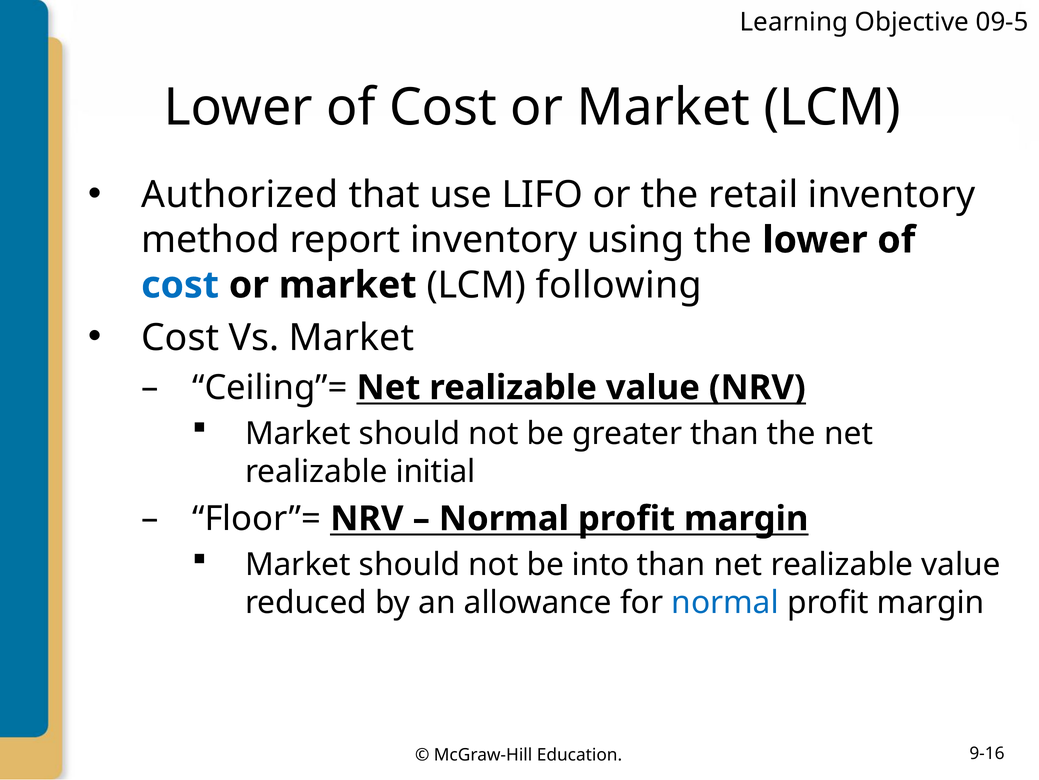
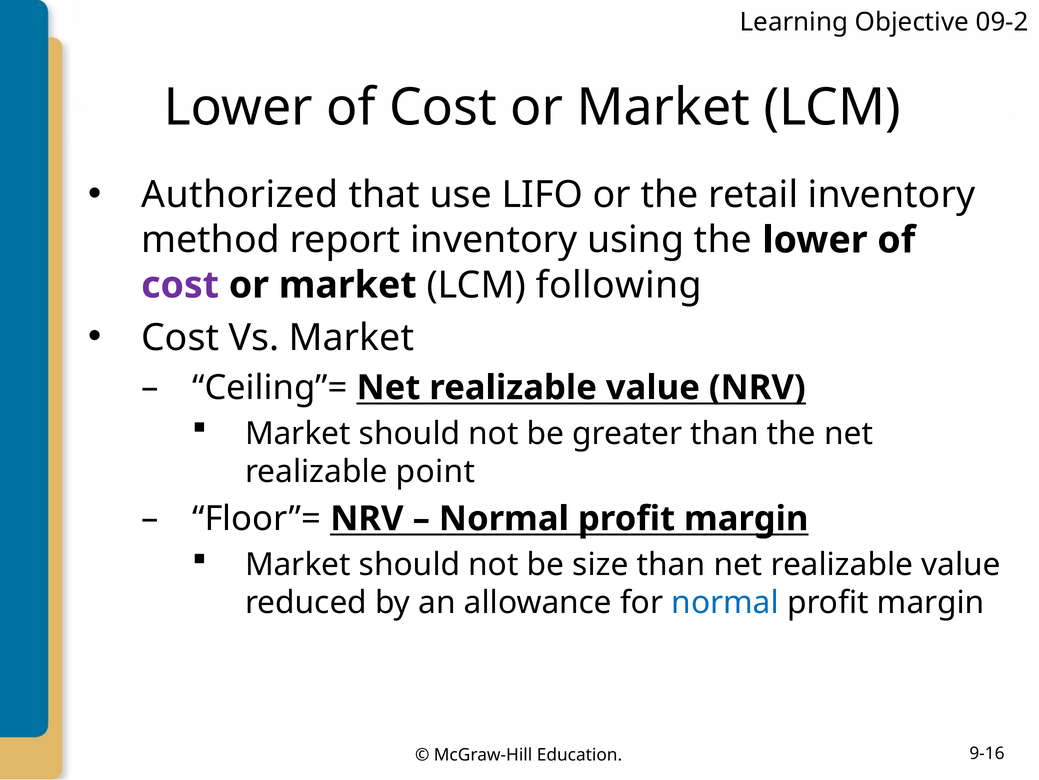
09-5: 09-5 -> 09-2
cost at (180, 285) colour: blue -> purple
initial: initial -> point
into: into -> size
